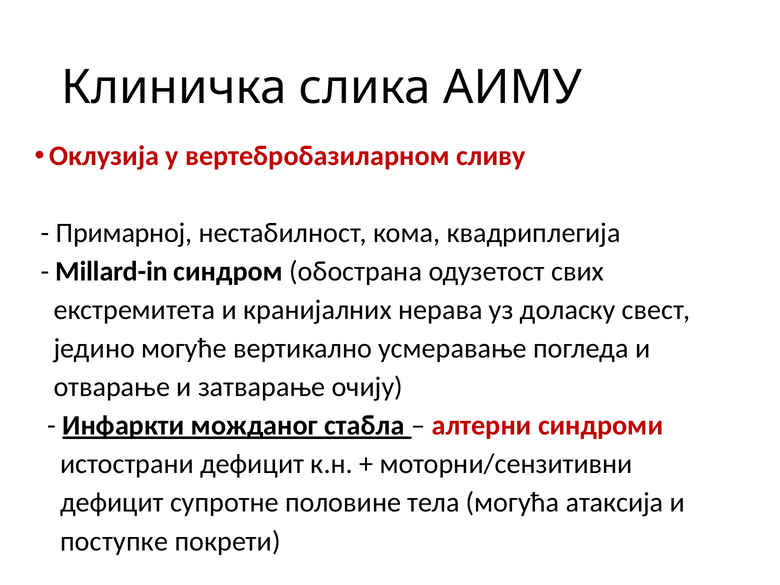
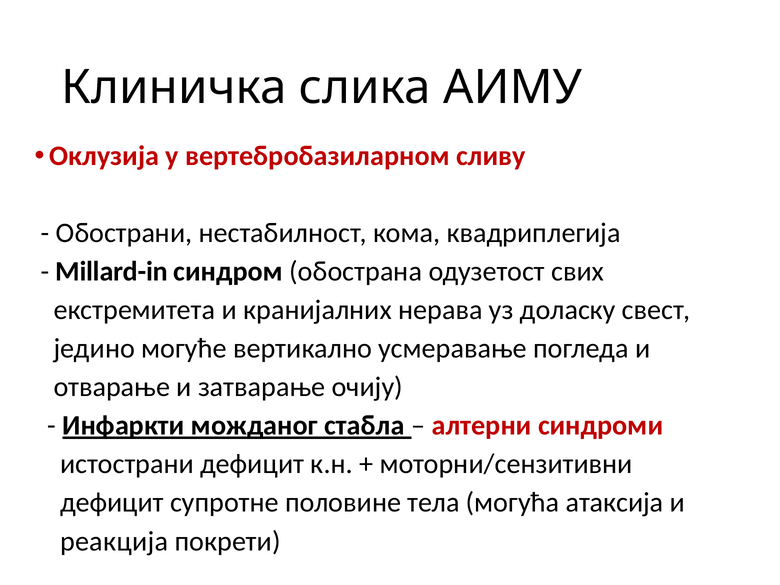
Примарној: Примарној -> Обострани
поступке: поступке -> реакција
